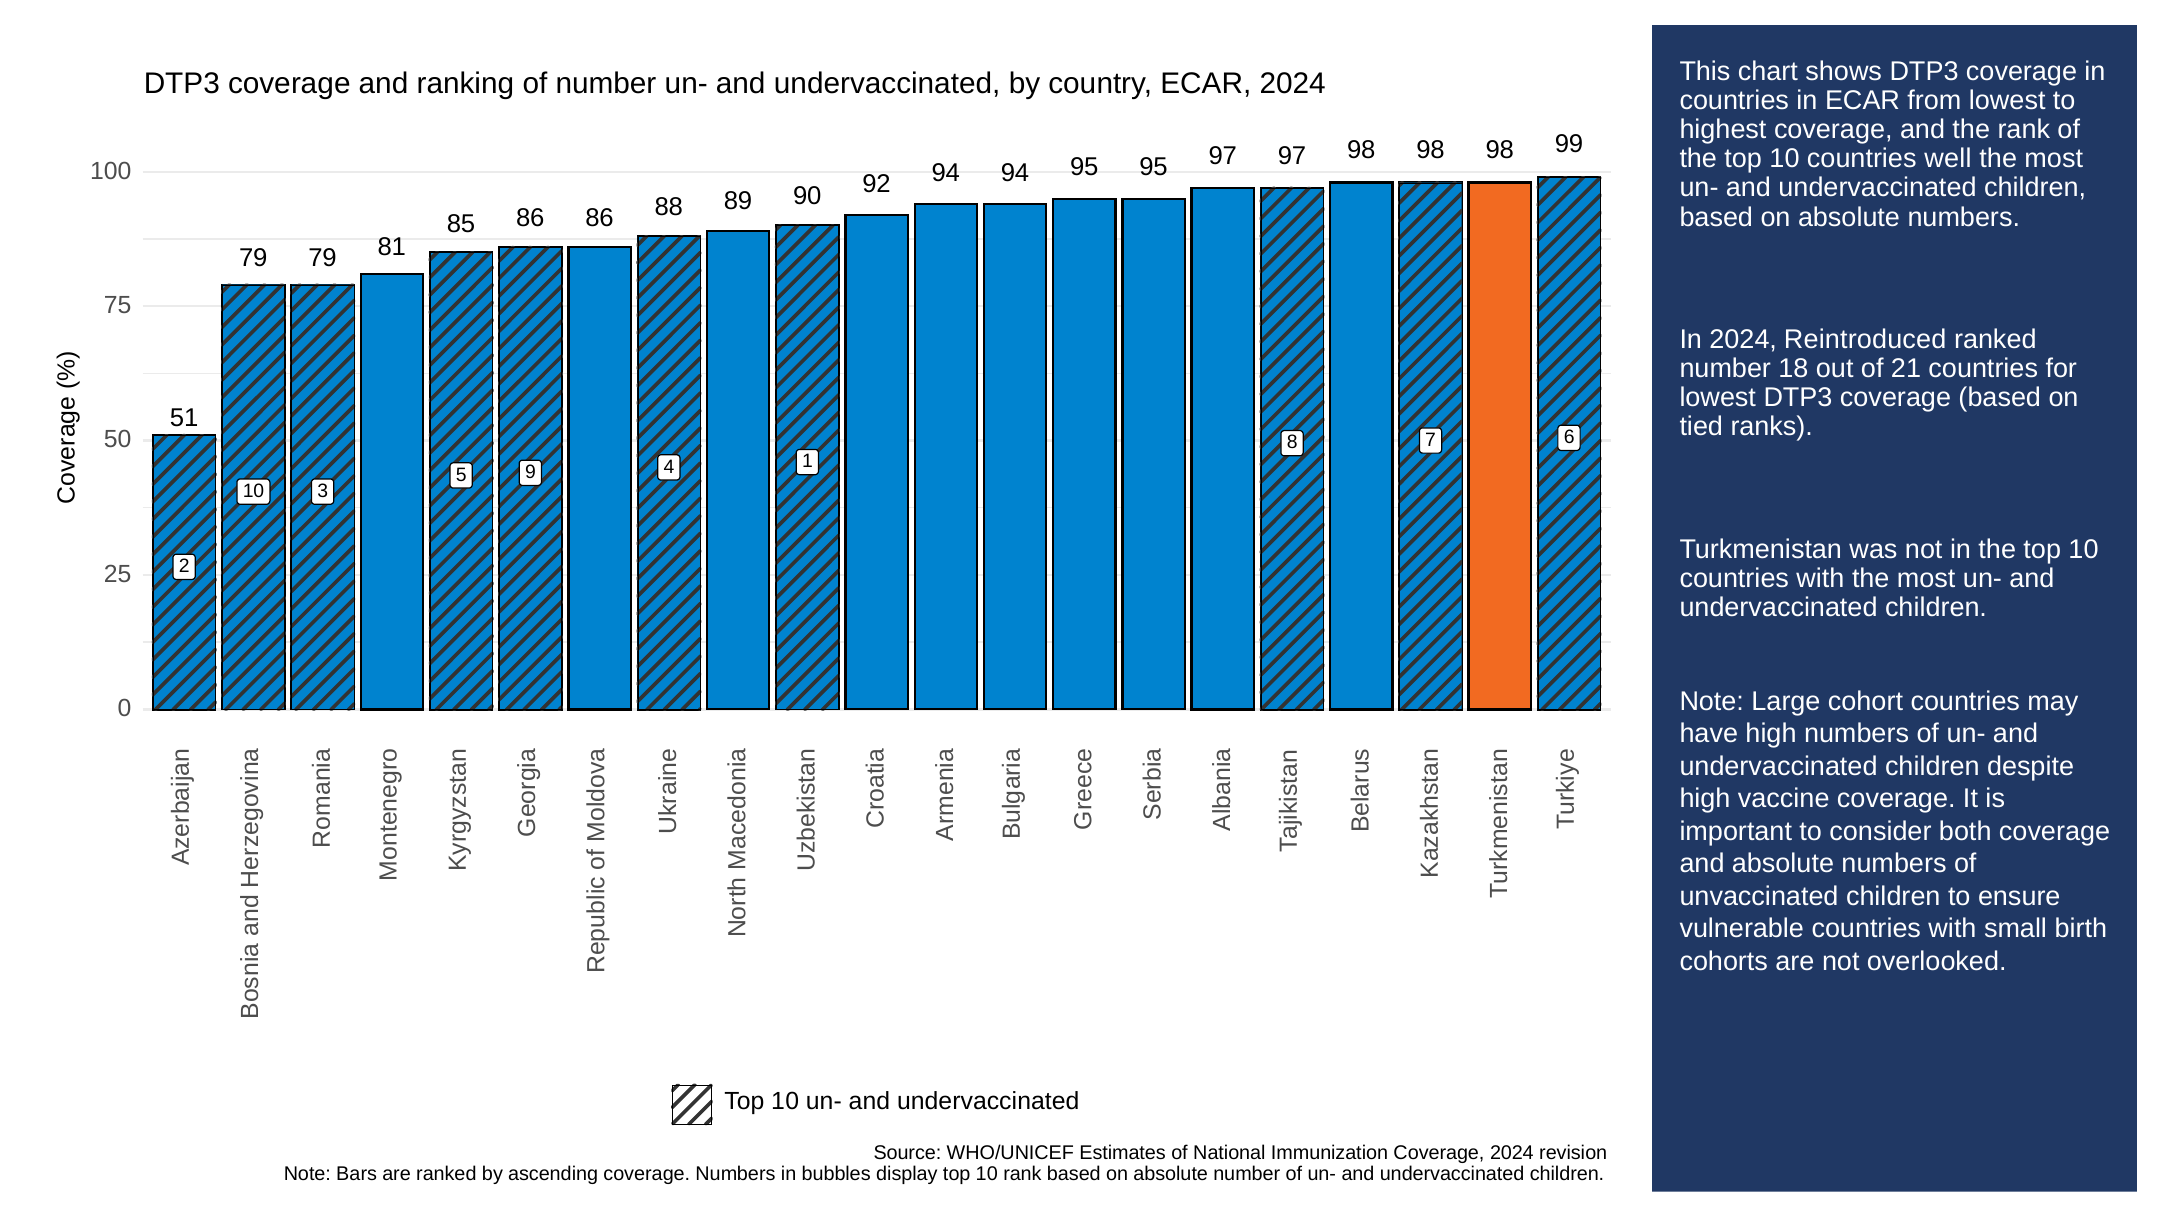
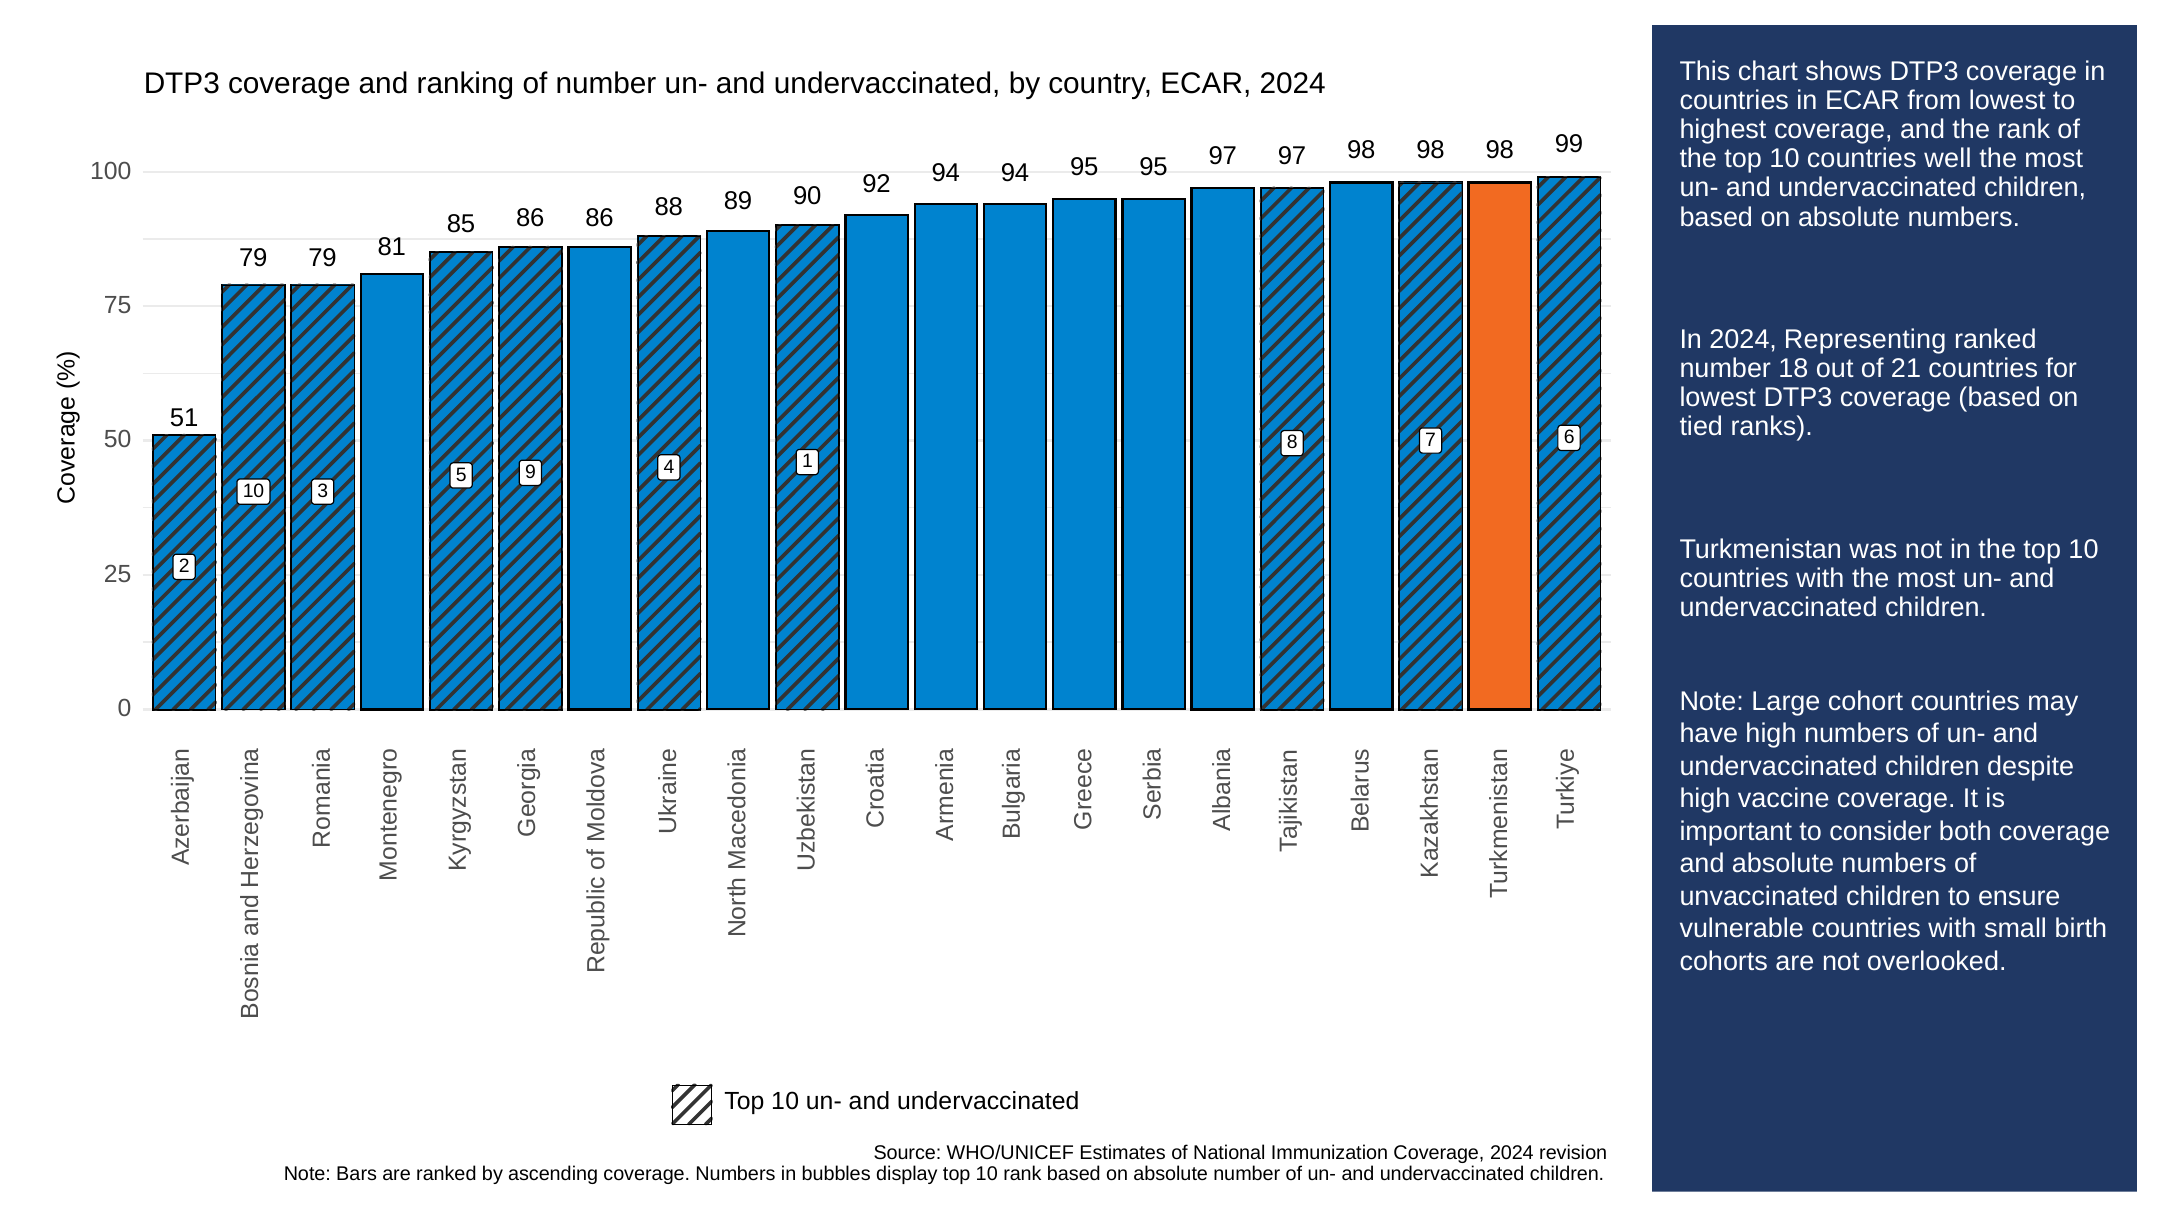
Reintroduced: Reintroduced -> Representing
